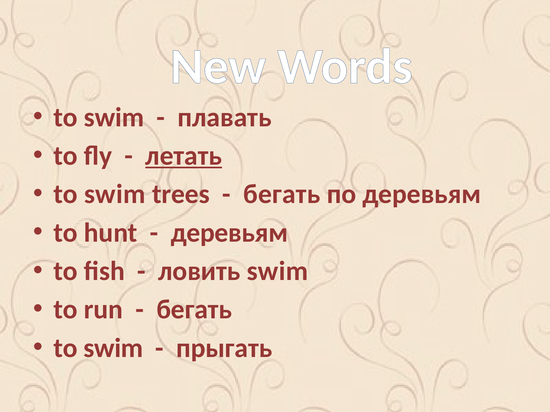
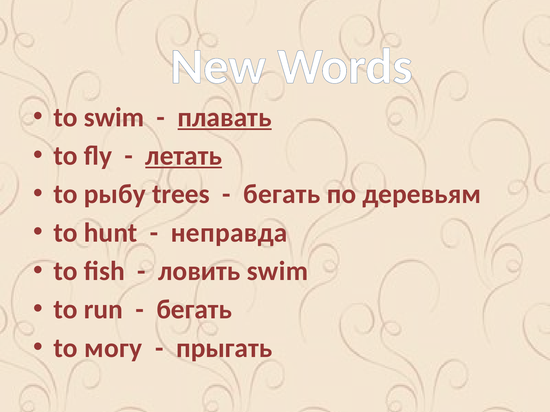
плавать underline: none -> present
swim at (115, 194): swim -> рыбу
деревьям at (229, 233): деревьям -> неправда
swim at (113, 348): swim -> могу
